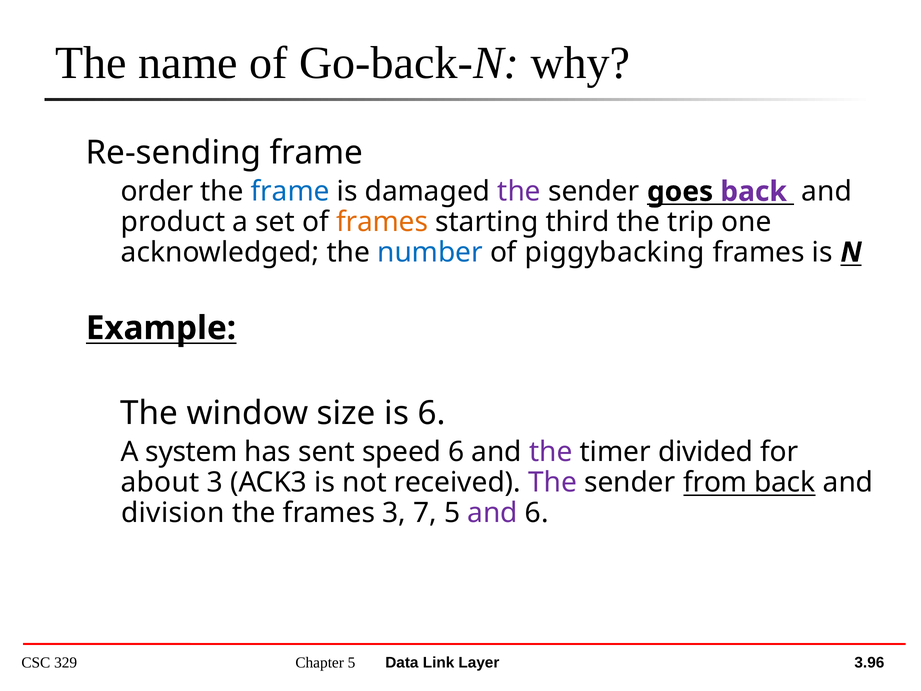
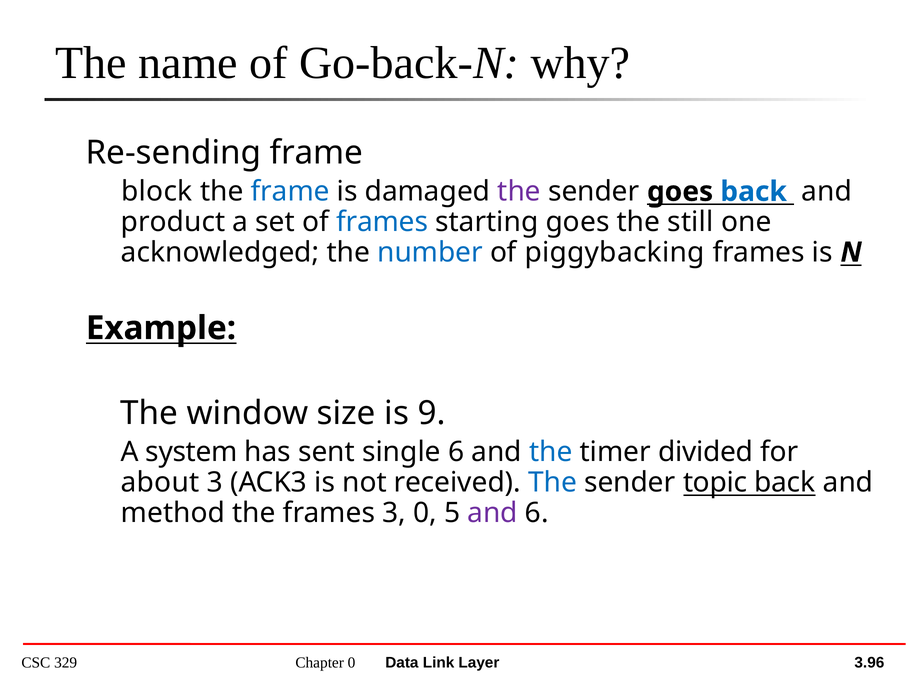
order: order -> block
back at (754, 192) colour: purple -> blue
frames at (382, 222) colour: orange -> blue
starting third: third -> goes
trip: trip -> still
is 6: 6 -> 9
speed: speed -> single
the at (551, 452) colour: purple -> blue
The at (552, 482) colour: purple -> blue
from: from -> topic
division: division -> method
3 7: 7 -> 0
5 at (352, 662): 5 -> 0
